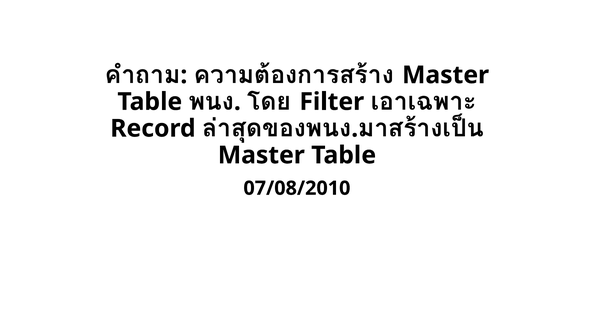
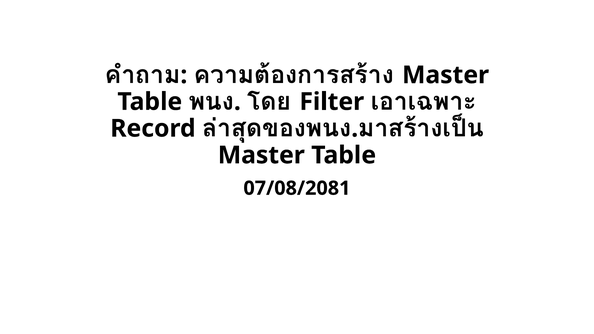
07/08/2010: 07/08/2010 -> 07/08/2081
